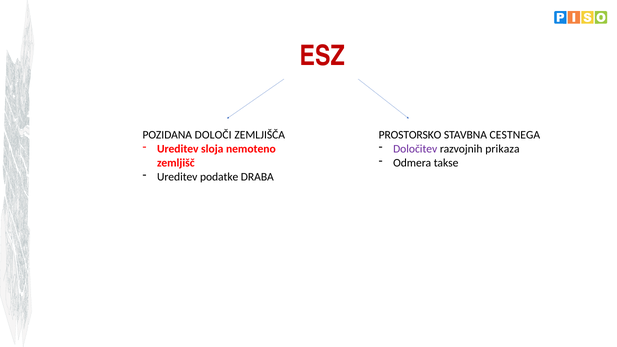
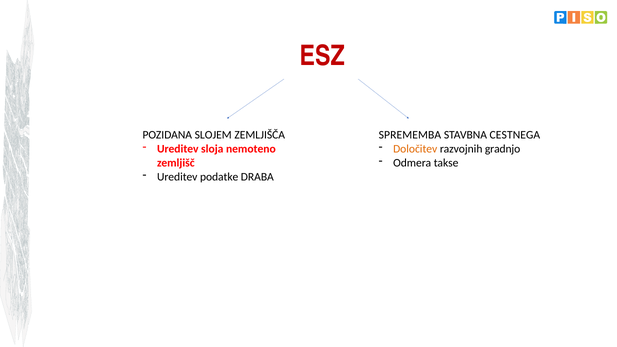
DOLOČI: DOLOČI -> SLOJEM
PROSTORSKO: PROSTORSKO -> SPREMEMBA
Določitev colour: purple -> orange
prikaza: prikaza -> gradnjo
